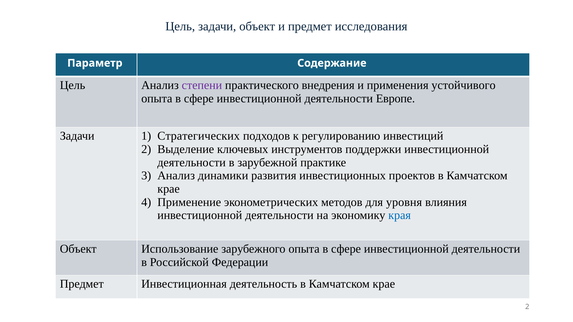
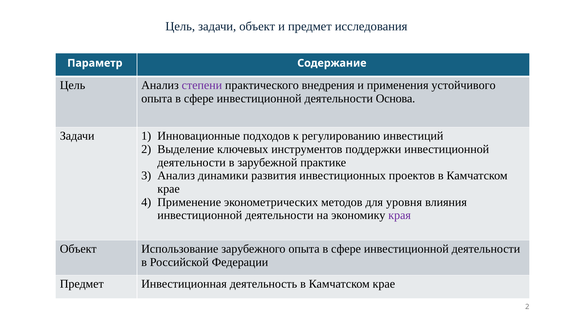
Европе: Европе -> Основа
Стратегических: Стратегических -> Инновационные
края colour: blue -> purple
